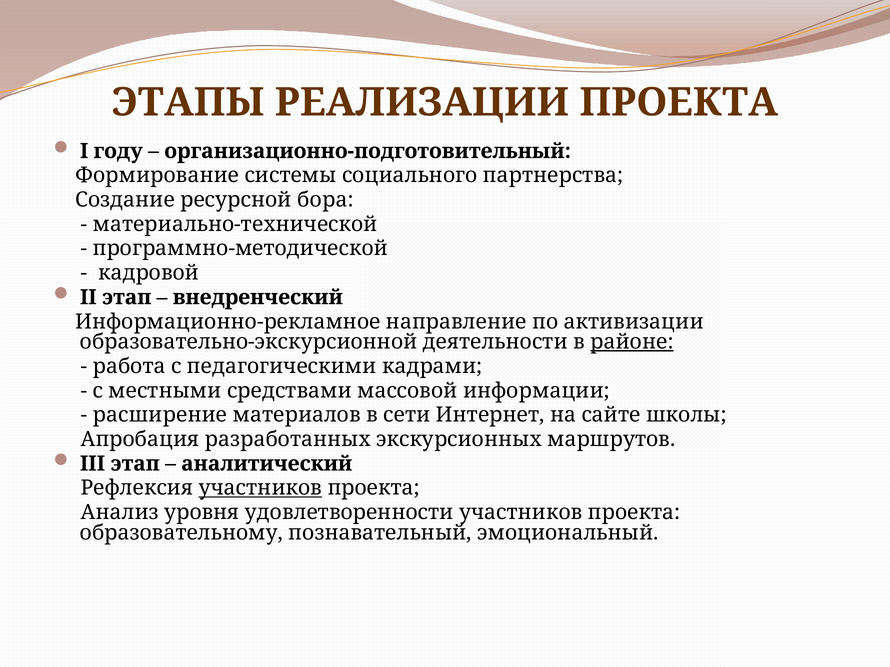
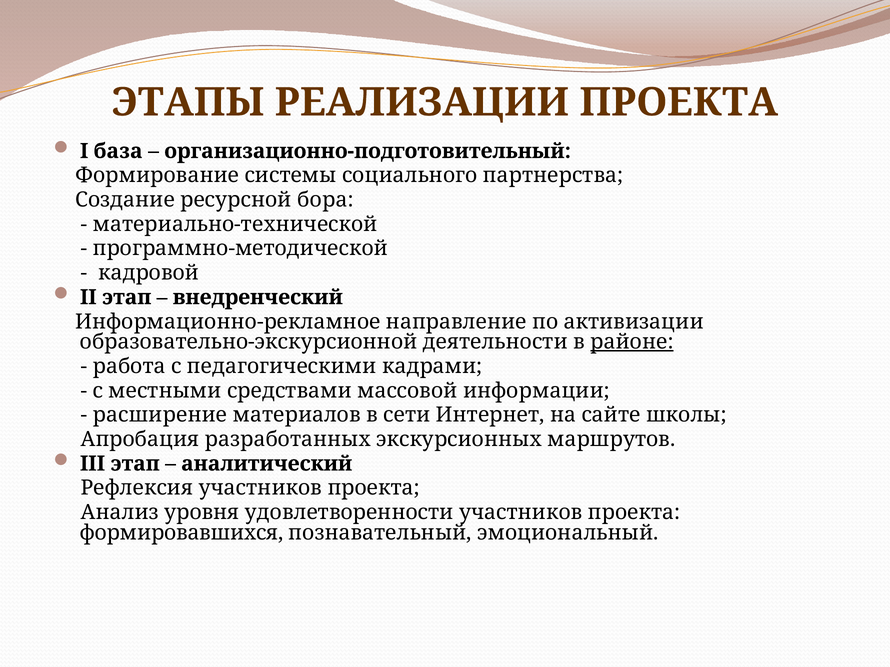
году: году -> база
участников at (260, 488) underline: present -> none
образовательному: образовательному -> формировавшихся
